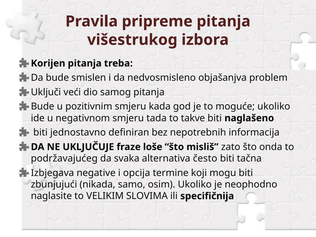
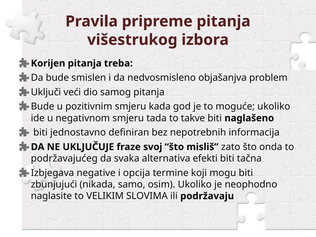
loše: loše -> svoj
često: često -> efekti
specifičnija: specifičnija -> podržavaju
